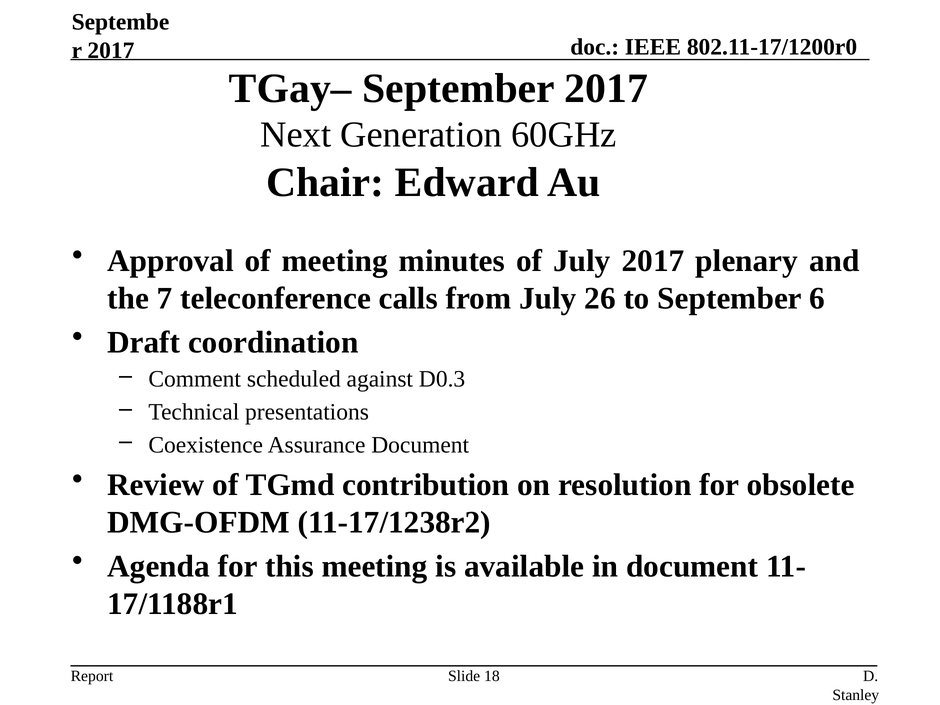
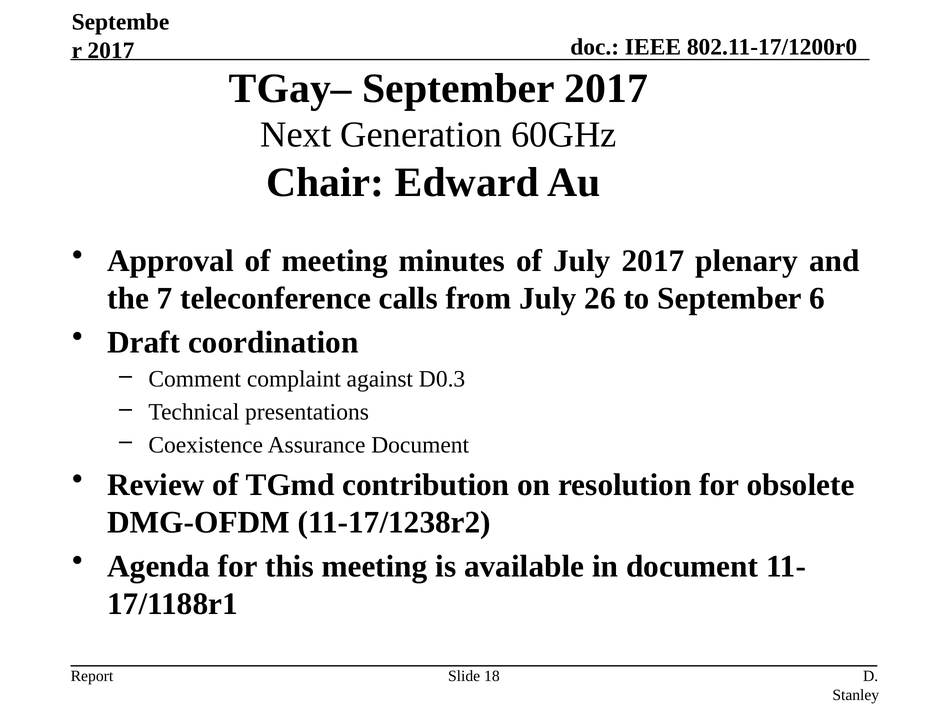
scheduled: scheduled -> complaint
